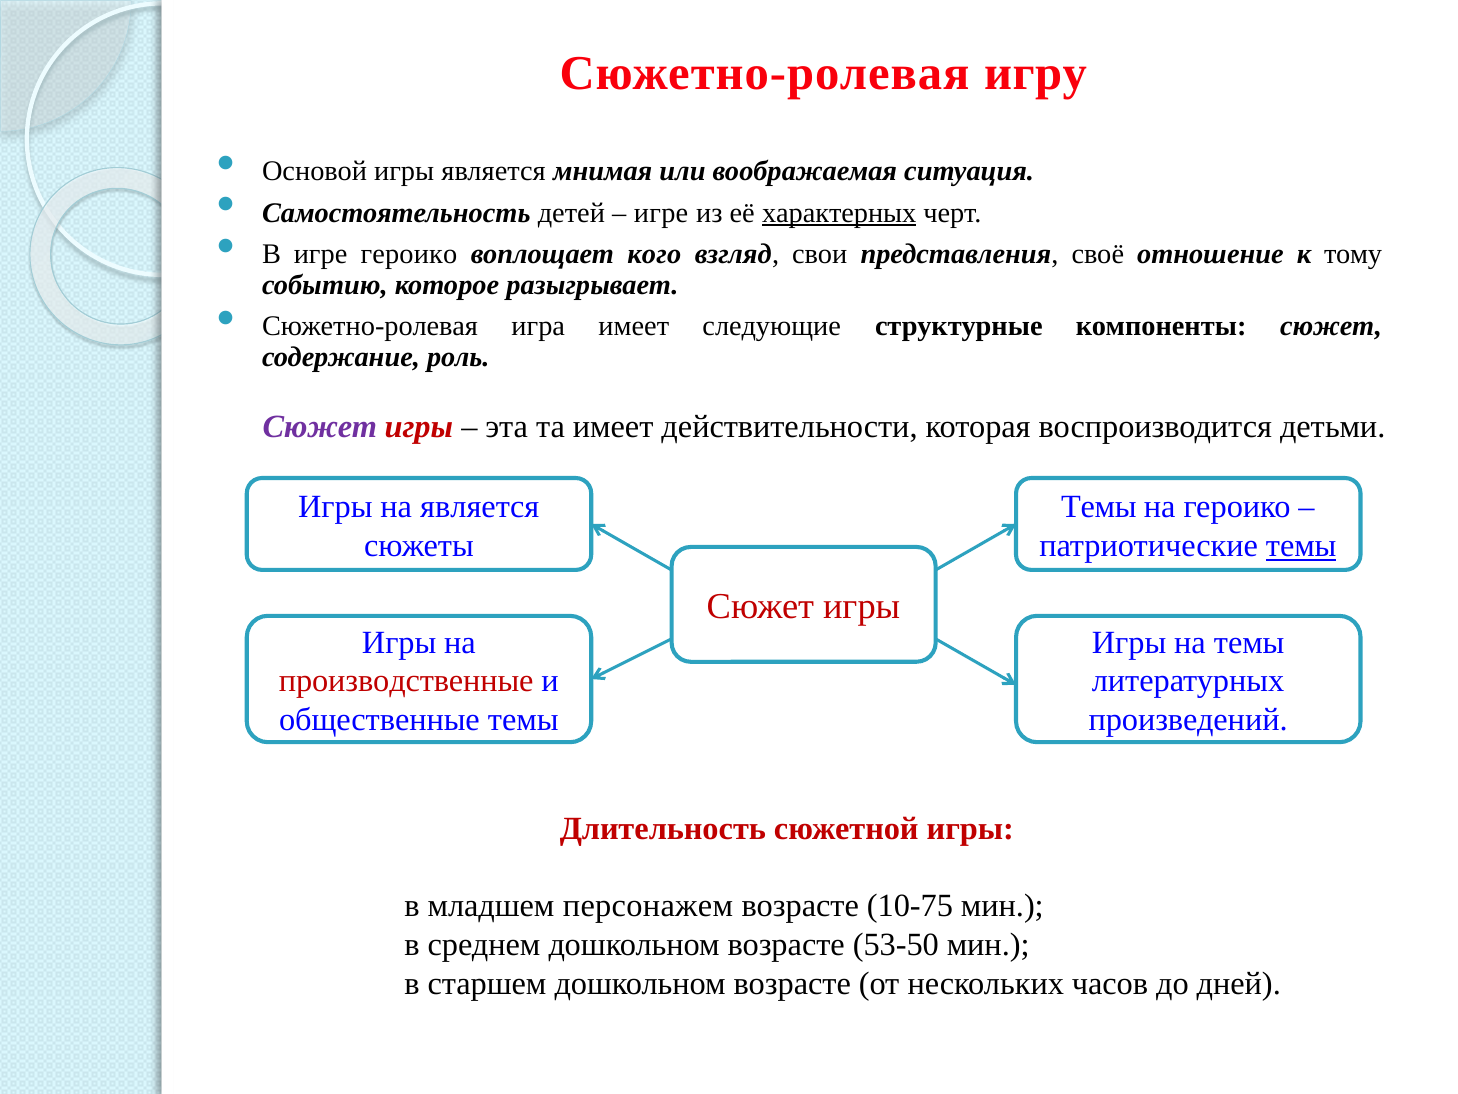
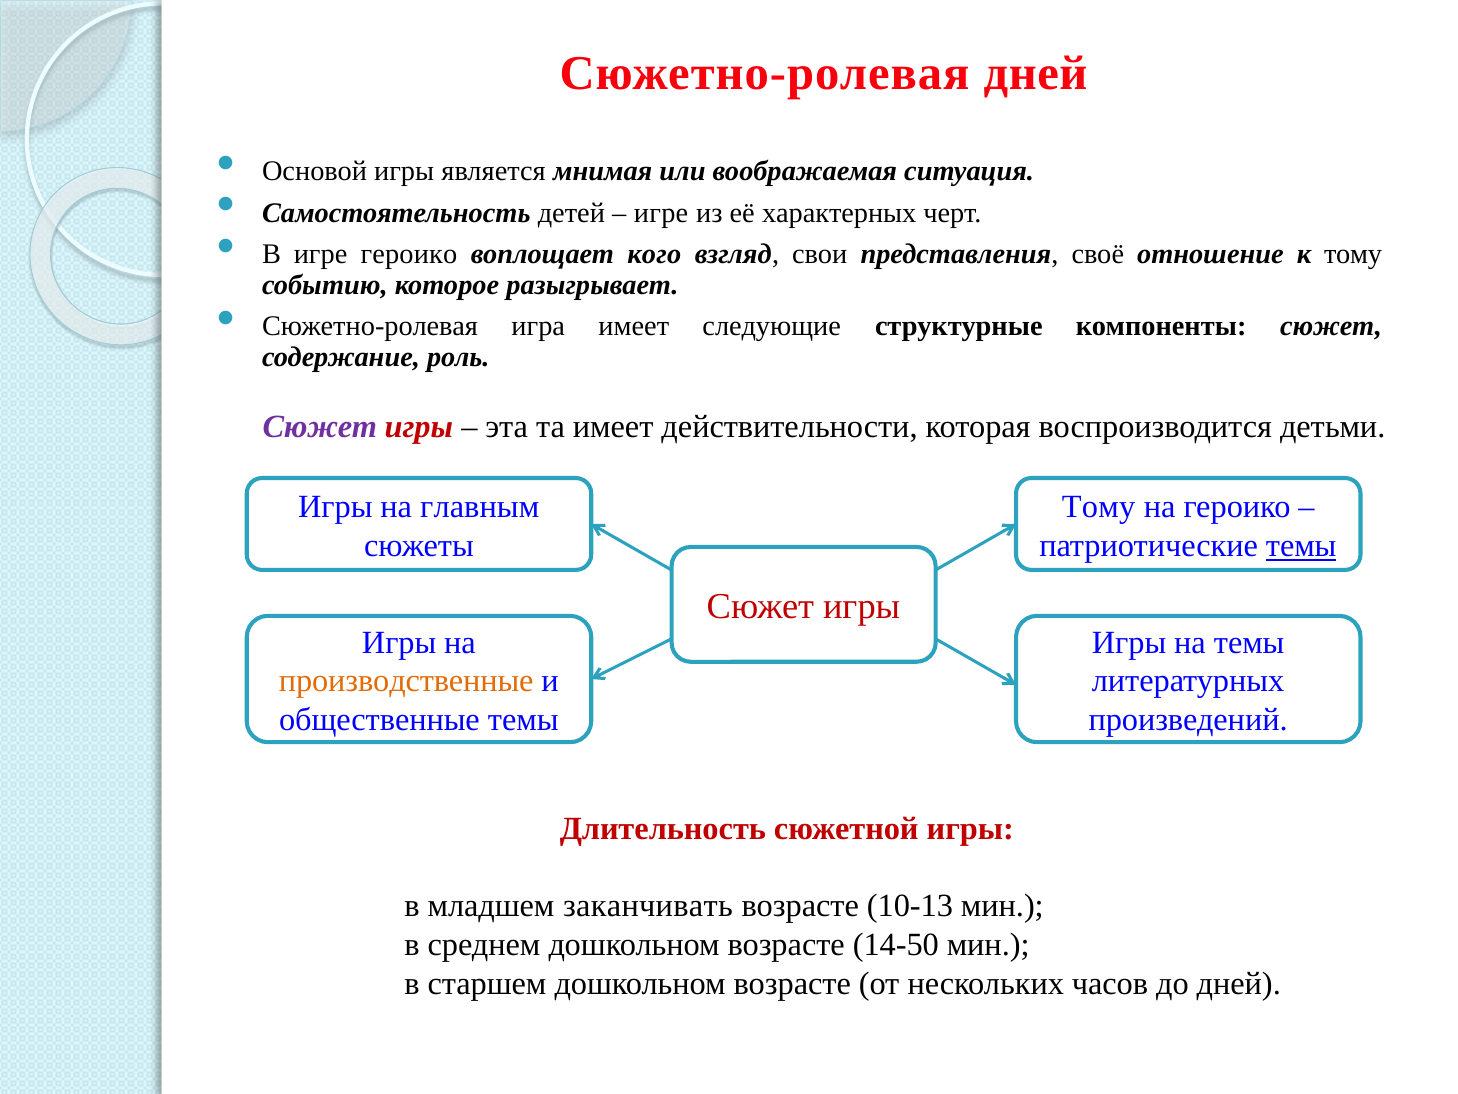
Сюжетно-ролевая игру: игру -> дней
характерных underline: present -> none
на является: является -> главным
Темы at (1099, 507): Темы -> Тому
производственные colour: red -> orange
персонажем: персонажем -> заканчивать
10-75: 10-75 -> 10-13
53-50: 53-50 -> 14-50
